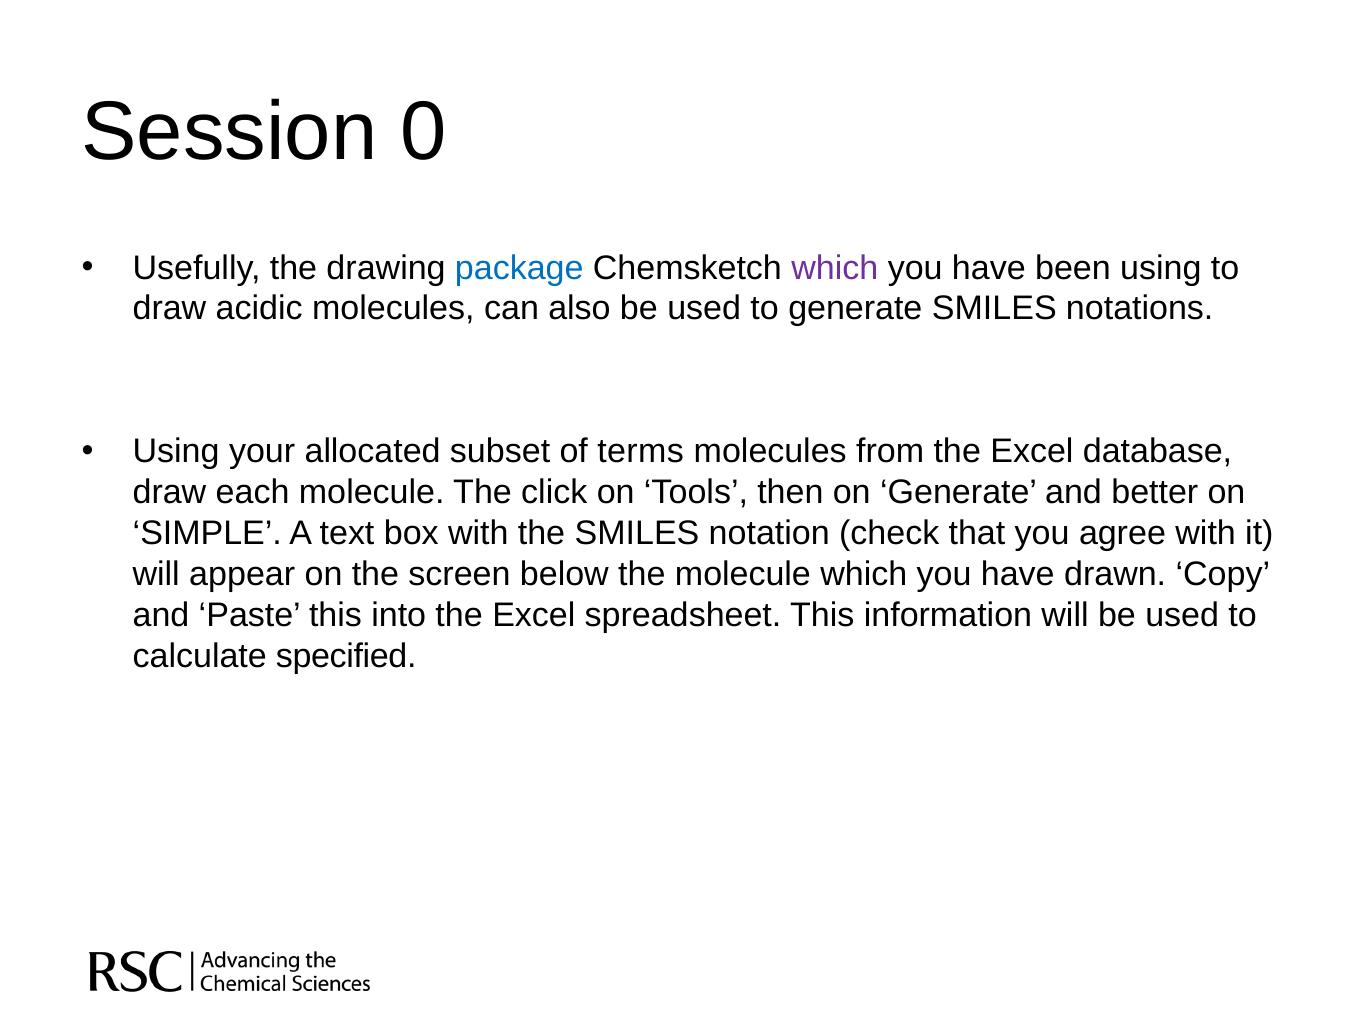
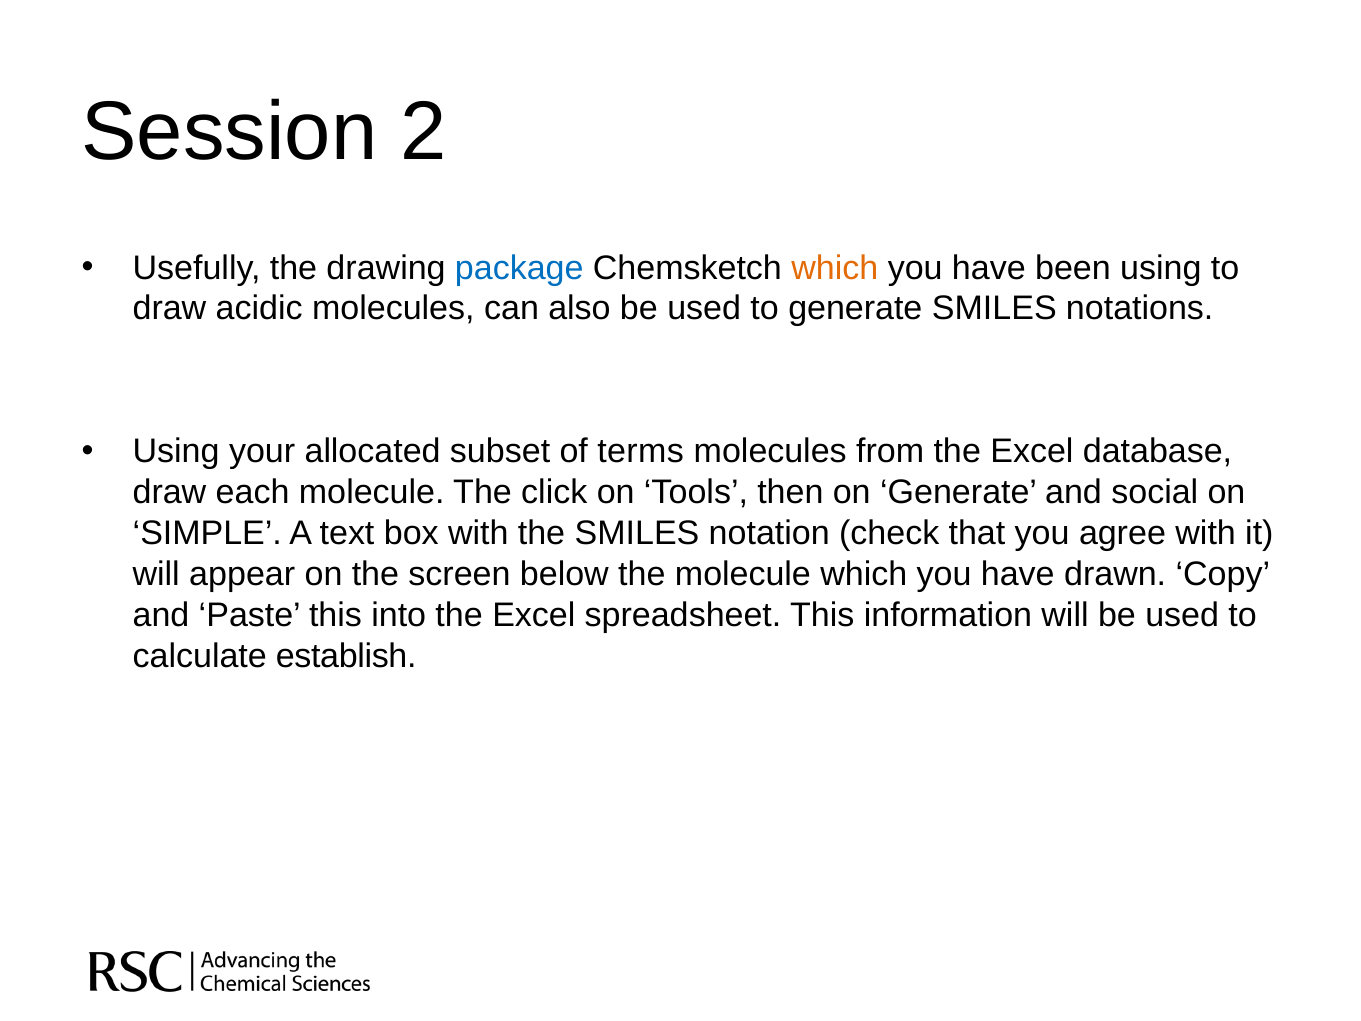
0: 0 -> 2
which at (835, 268) colour: purple -> orange
better: better -> social
specified: specified -> establish
